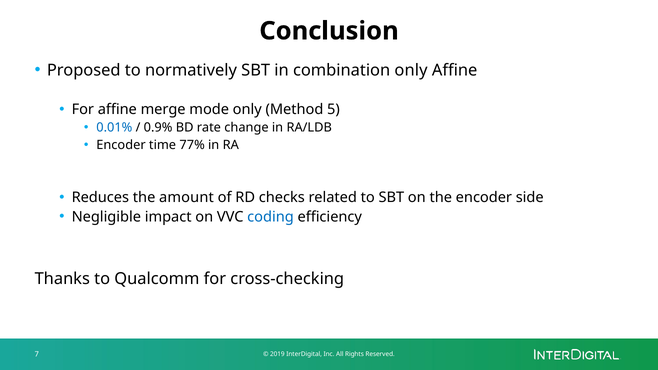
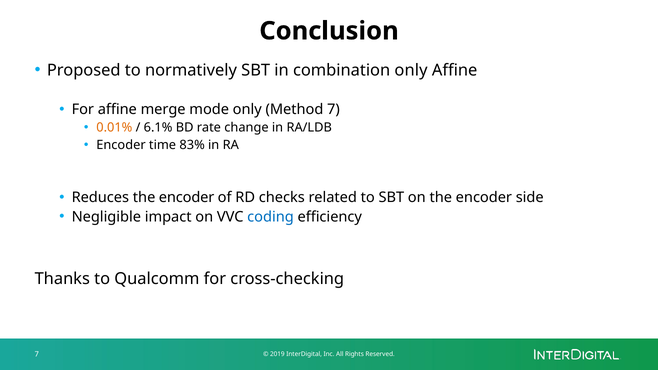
Method 5: 5 -> 7
0.01% colour: blue -> orange
0.9%: 0.9% -> 6.1%
77%: 77% -> 83%
Reduces the amount: amount -> encoder
